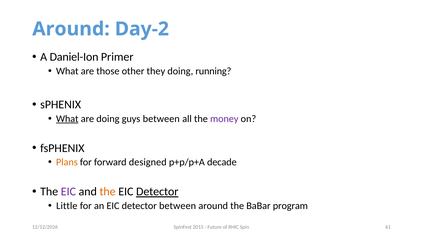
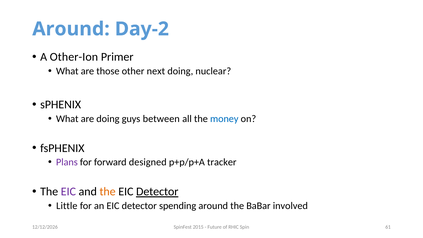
Daniel-Ion: Daniel-Ion -> Other-Ion
they: they -> next
running: running -> nuclear
What at (67, 119) underline: present -> none
money colour: purple -> blue
Plans colour: orange -> purple
decade: decade -> tracker
detector between: between -> spending
program: program -> involved
